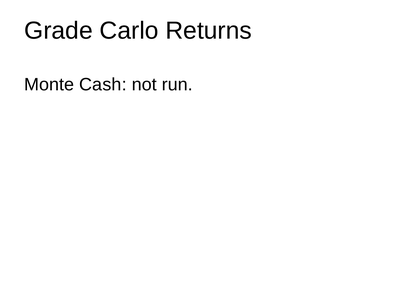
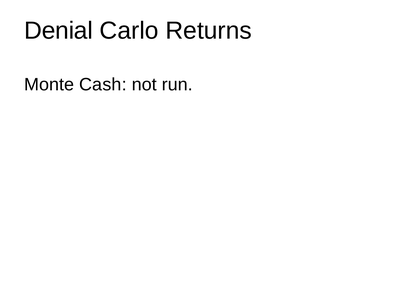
Grade: Grade -> Denial
